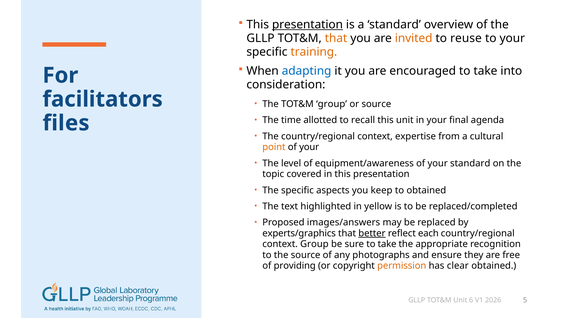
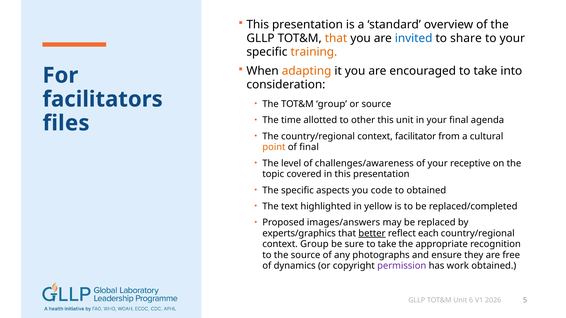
presentation at (307, 25) underline: present -> none
invited colour: orange -> blue
reuse: reuse -> share
adapting colour: blue -> orange
recall: recall -> other
expertise: expertise -> facilitator
your at (309, 147): your -> final
equipment/awareness: equipment/awareness -> challenges/awareness
your standard: standard -> receptive
keep: keep -> code
providing: providing -> dynamics
permission colour: orange -> purple
clear: clear -> work
